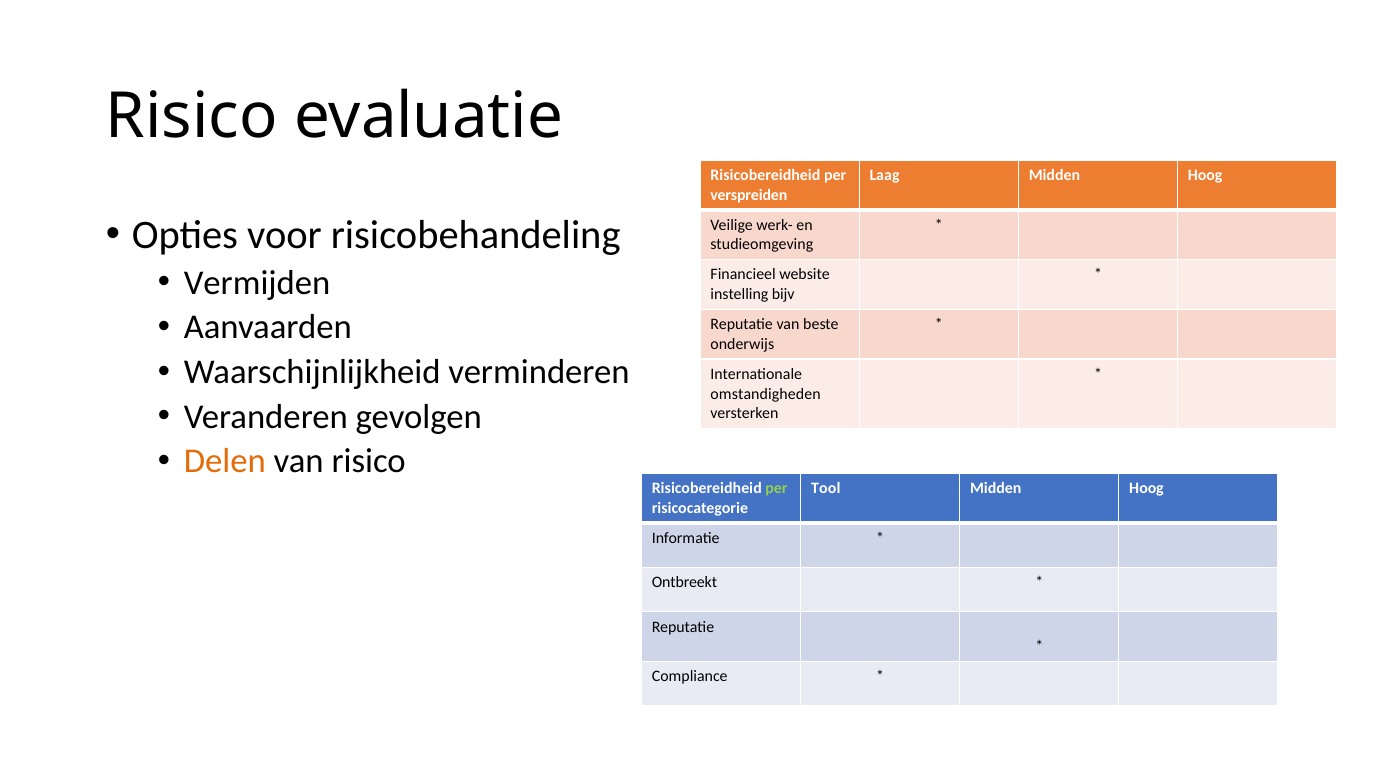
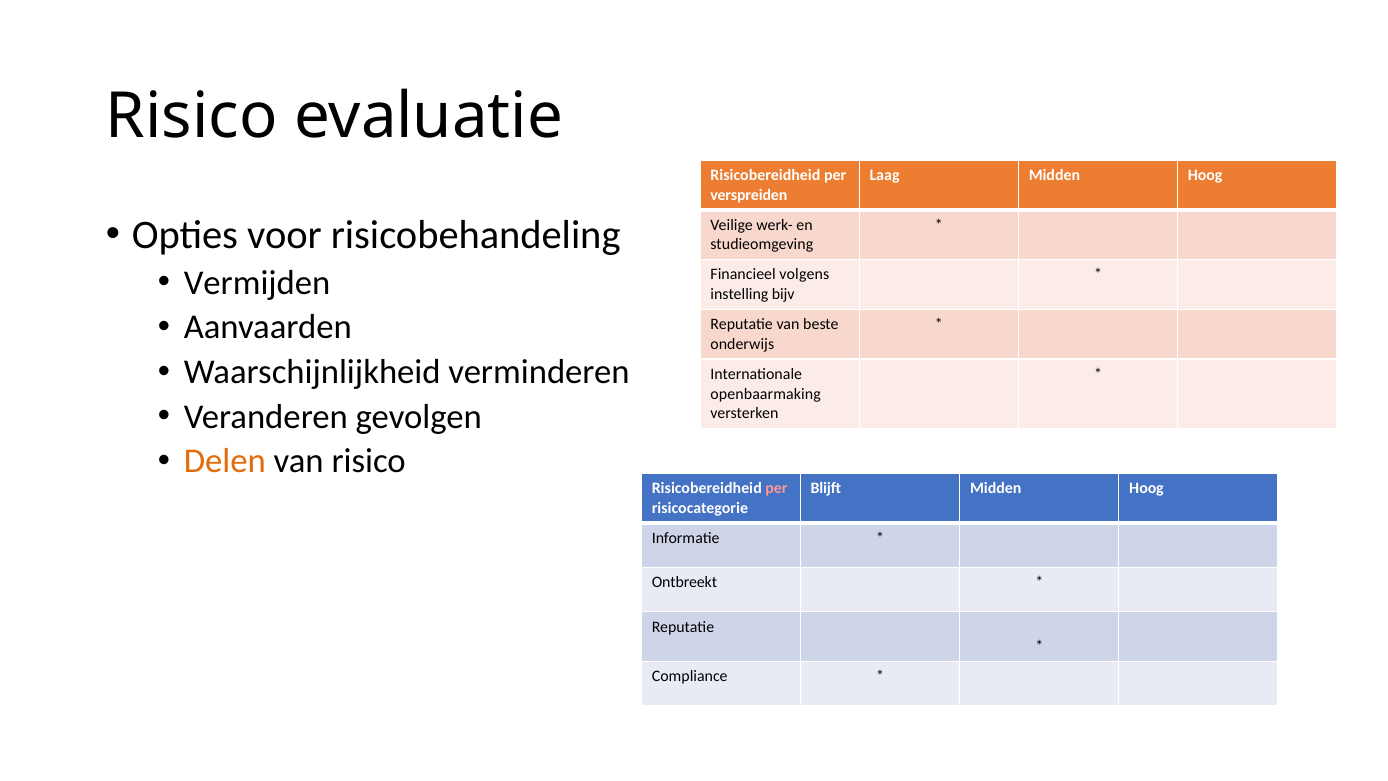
website: website -> volgens
omstandigheden: omstandigheden -> openbaarmaking
per at (776, 488) colour: light green -> pink
Tool: Tool -> Blijft
